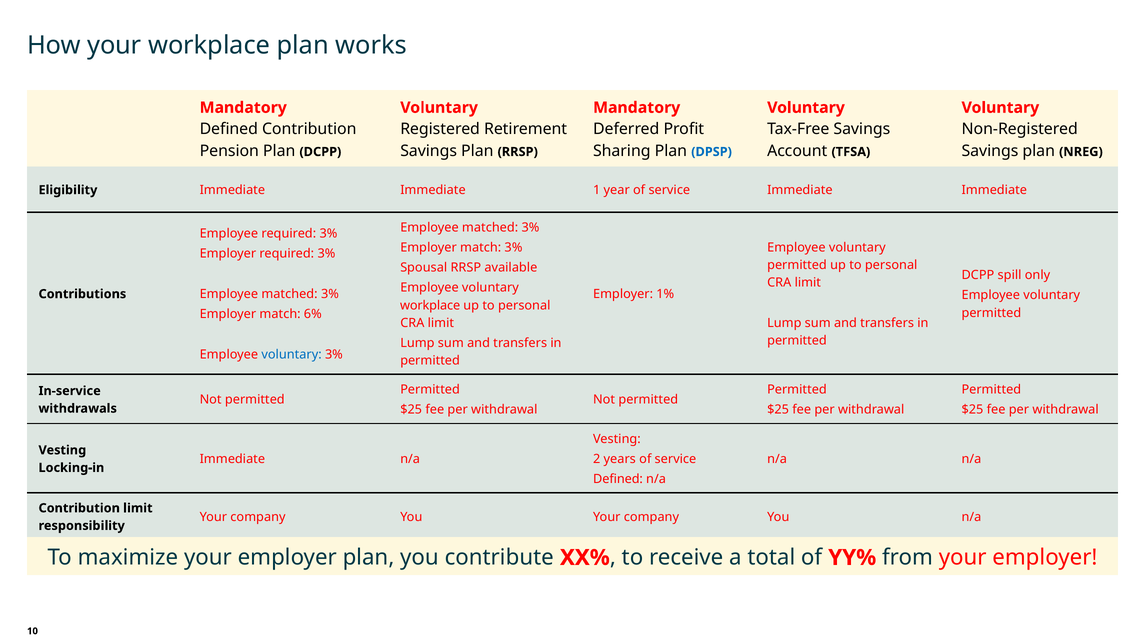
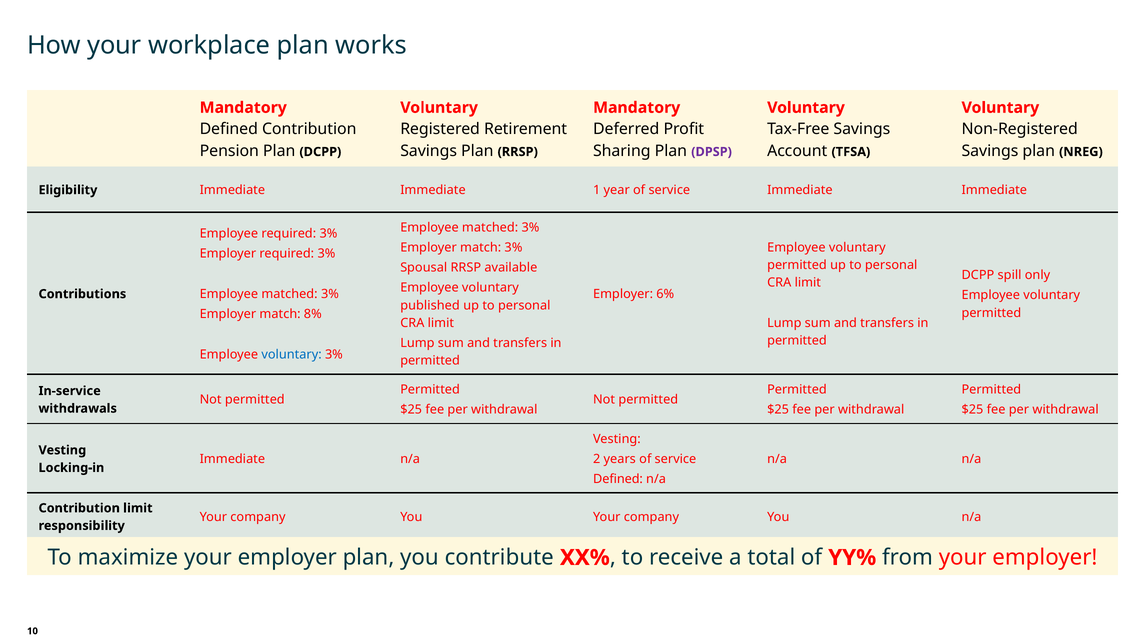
DPSP colour: blue -> purple
1%: 1% -> 6%
workplace at (430, 305): workplace -> published
6%: 6% -> 8%
